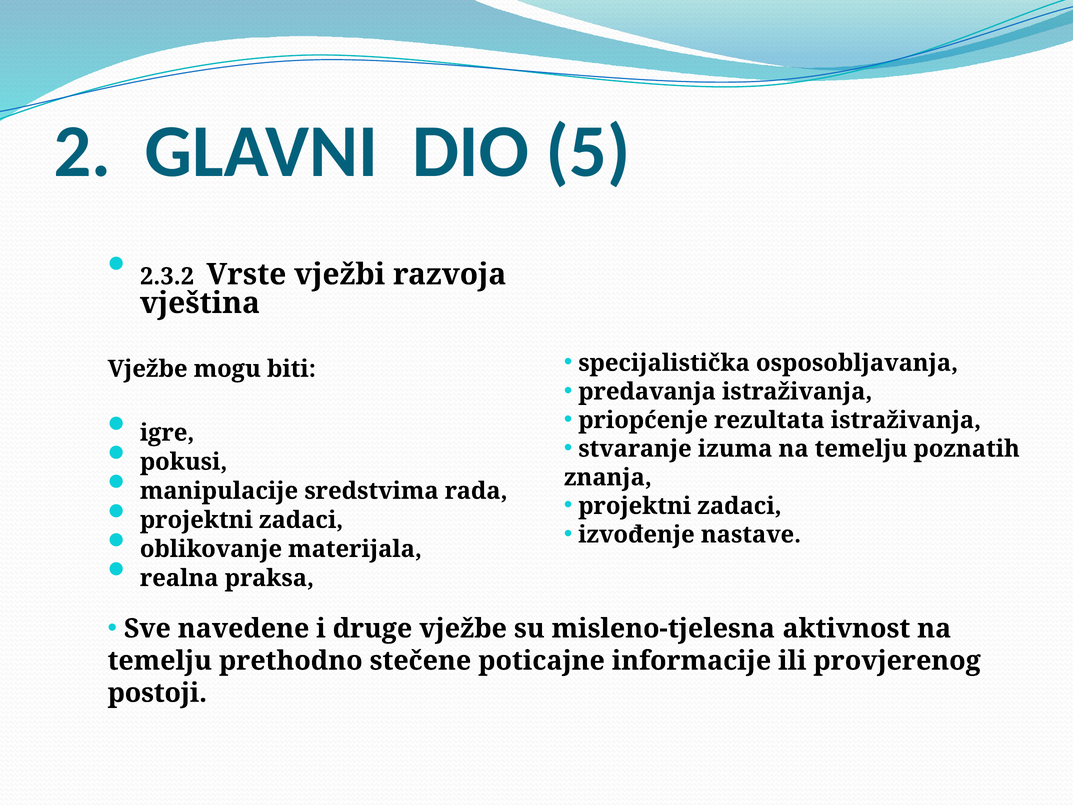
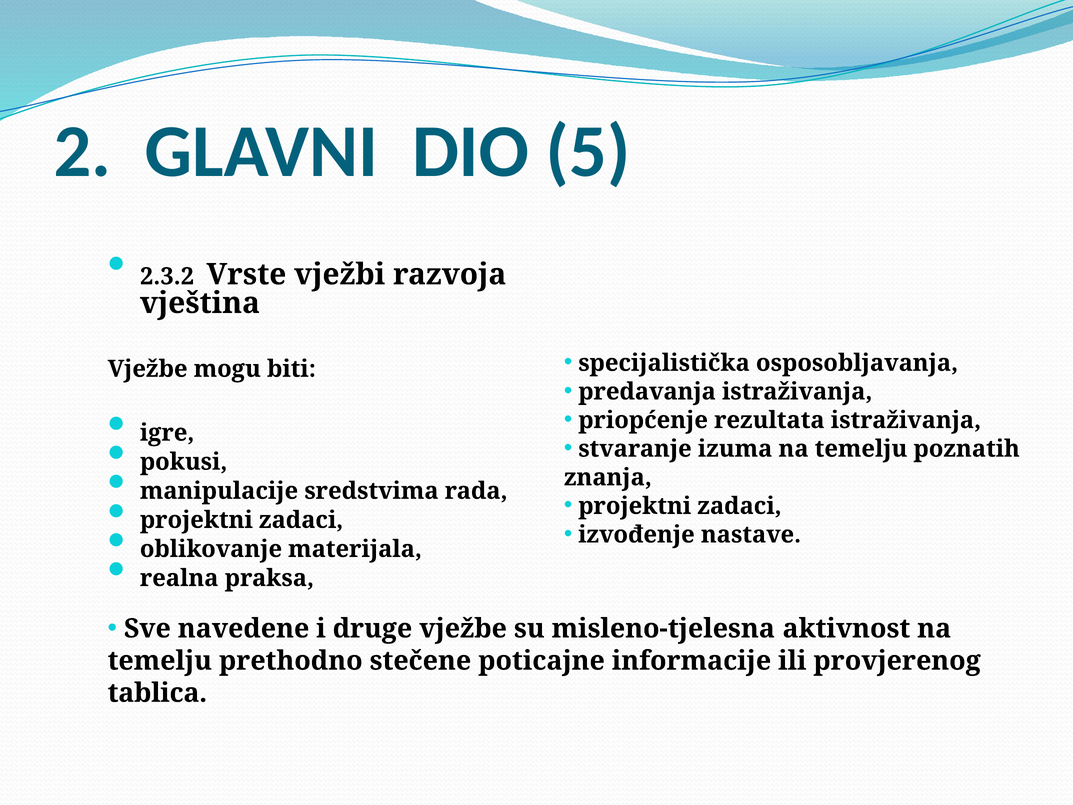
postoji: postoji -> tablica
